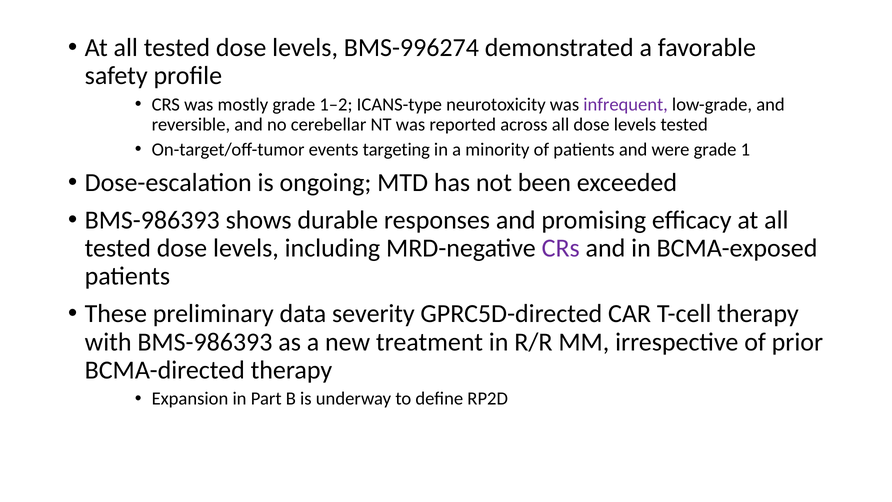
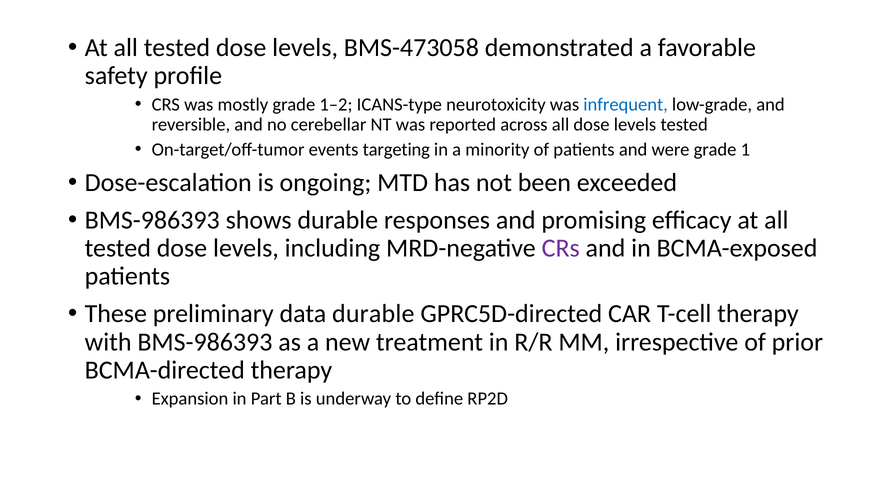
BMS-996274: BMS-996274 -> BMS-473058
infrequent colour: purple -> blue
data severity: severity -> durable
